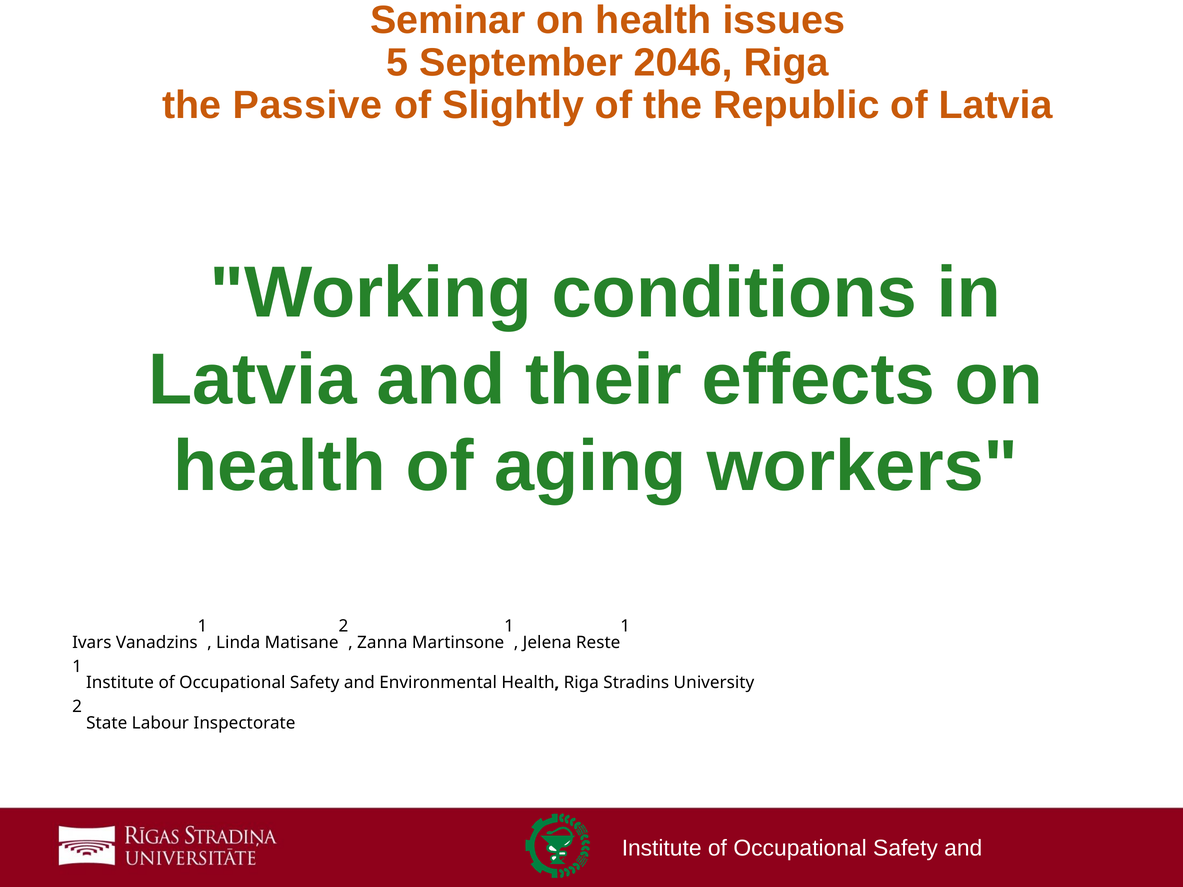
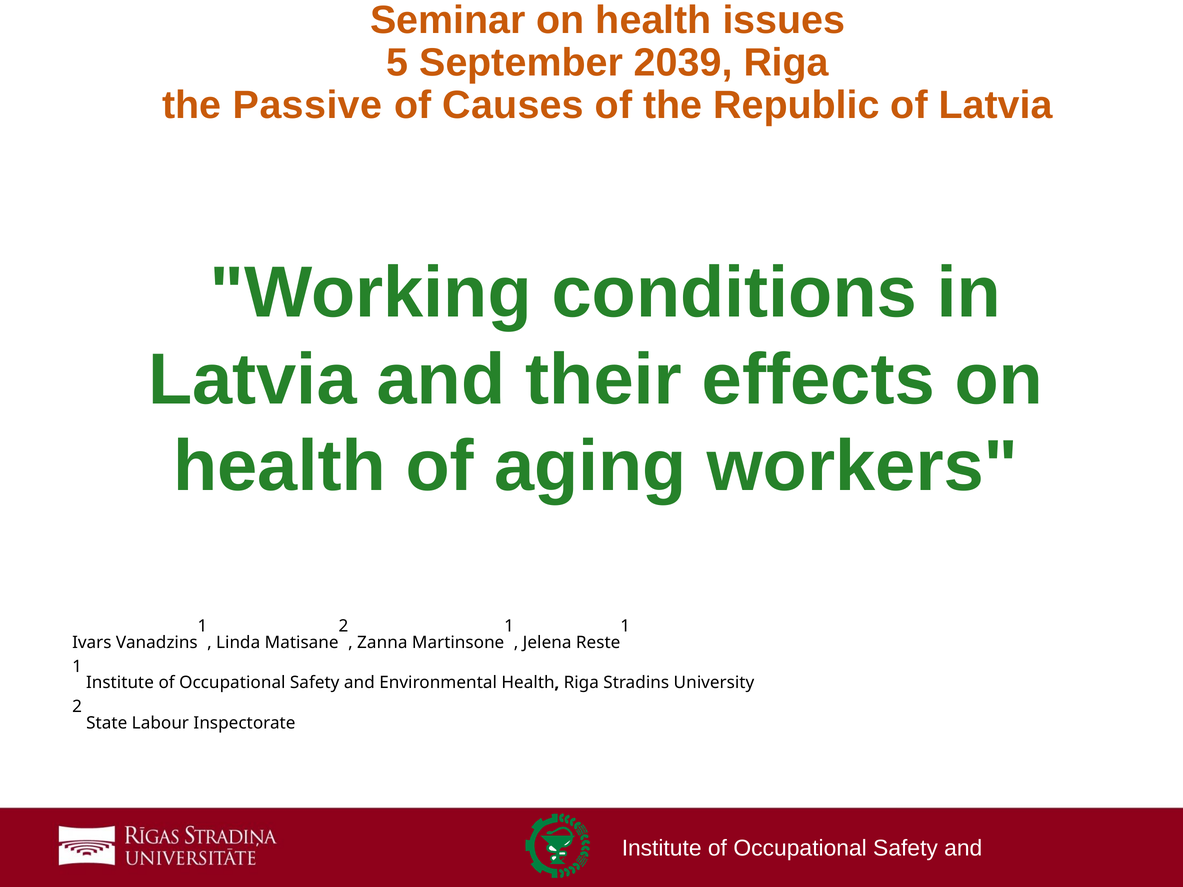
2046: 2046 -> 2039
Slightly: Slightly -> Causes
